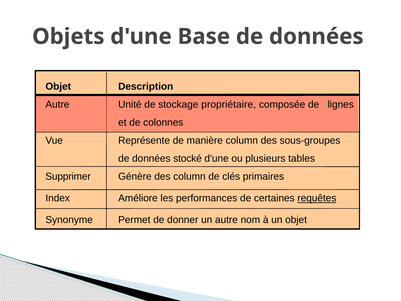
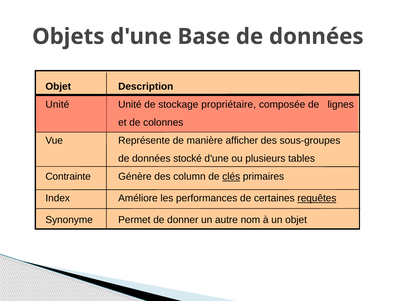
Autre at (57, 104): Autre -> Unité
manière column: column -> afficher
Supprimer: Supprimer -> Contrainte
clés underline: none -> present
